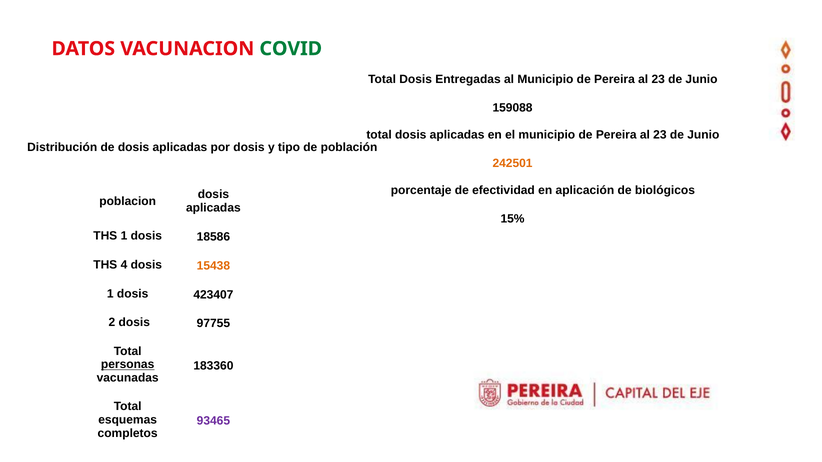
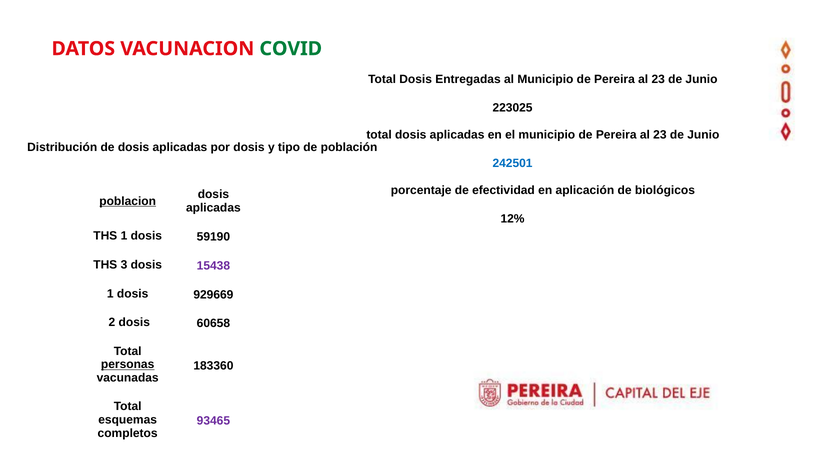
159088: 159088 -> 223025
242501 colour: orange -> blue
poblacion underline: none -> present
15%: 15% -> 12%
18586: 18586 -> 59190
4: 4 -> 3
15438 colour: orange -> purple
423407: 423407 -> 929669
97755: 97755 -> 60658
